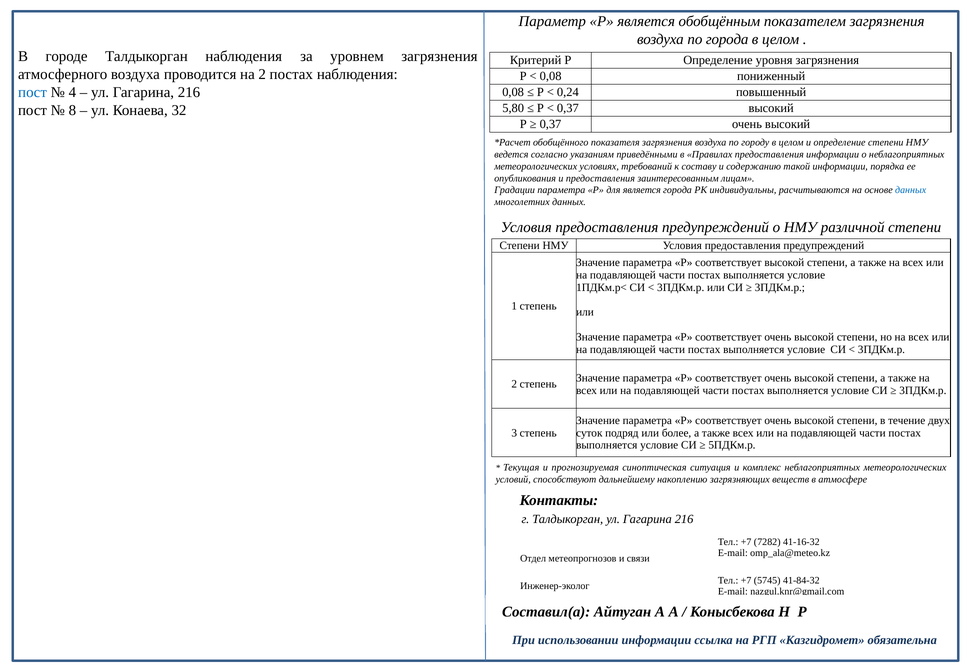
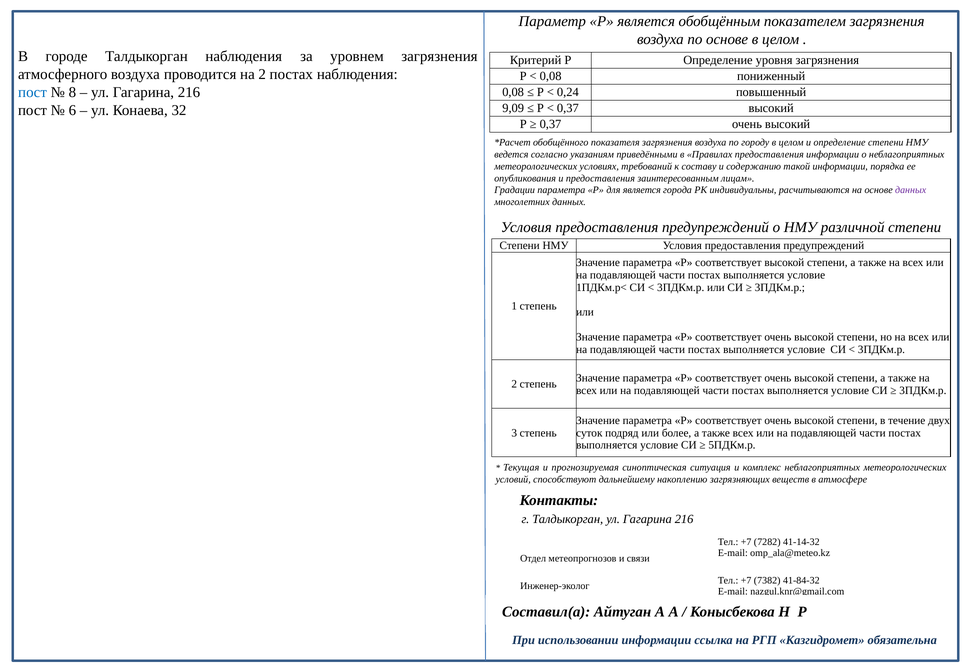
по города: города -> основе
4: 4 -> 8
5,80: 5,80 -> 9,09
8: 8 -> 6
данных at (911, 190) colour: blue -> purple
41-16-32: 41-16-32 -> 41-14-32
5745: 5745 -> 7382
